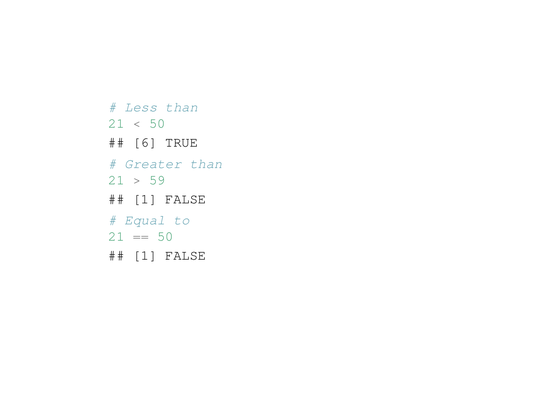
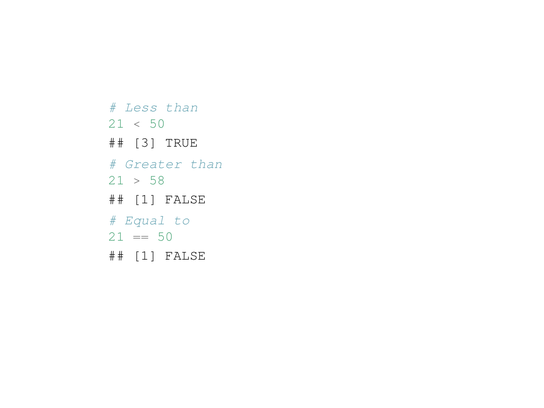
6: 6 -> 3
59: 59 -> 58
